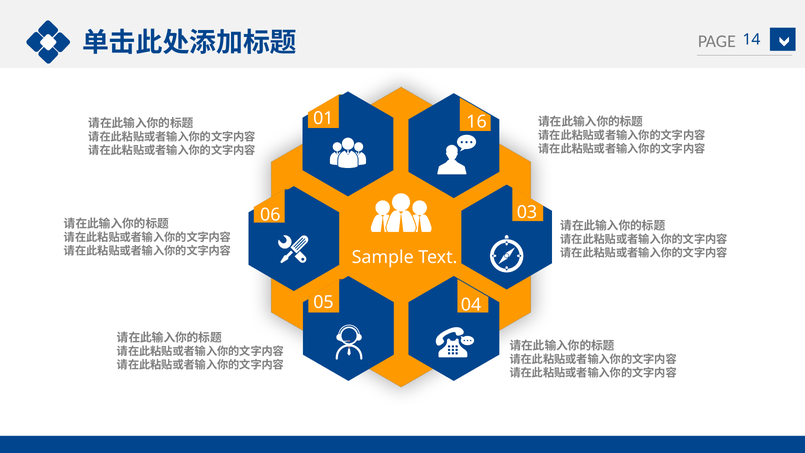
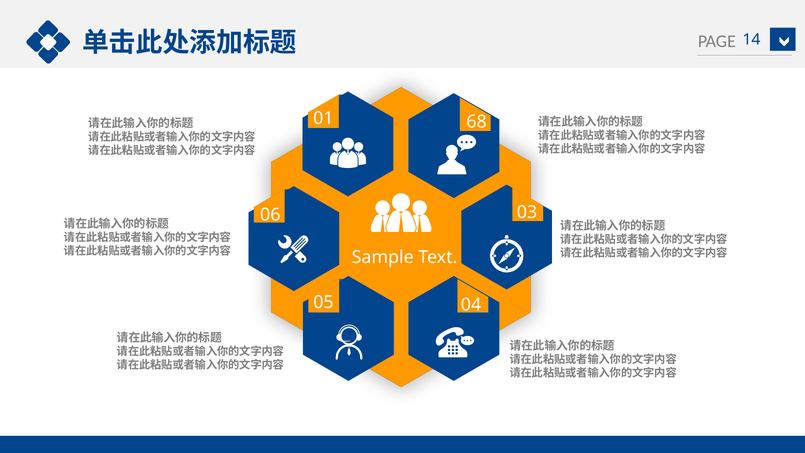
16: 16 -> 68
